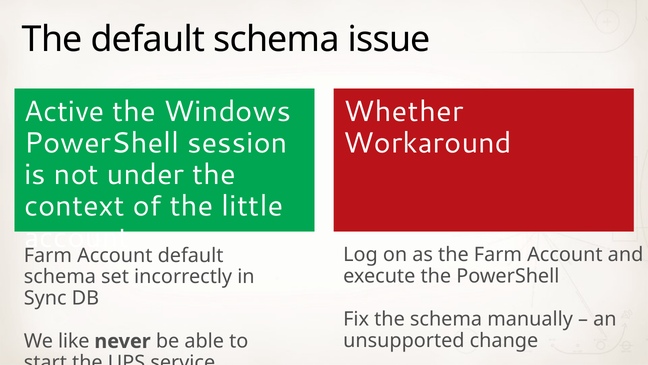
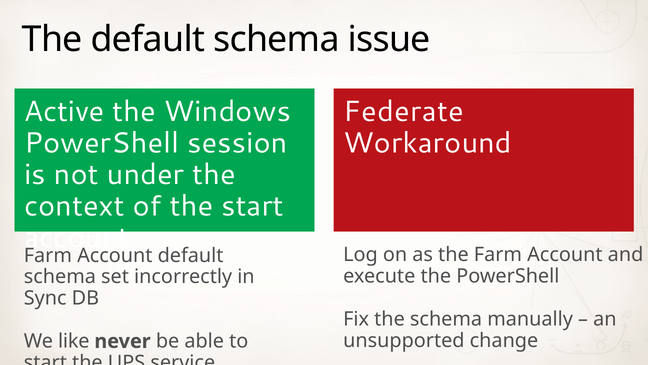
Whether: Whether -> Federate
the little: little -> start
